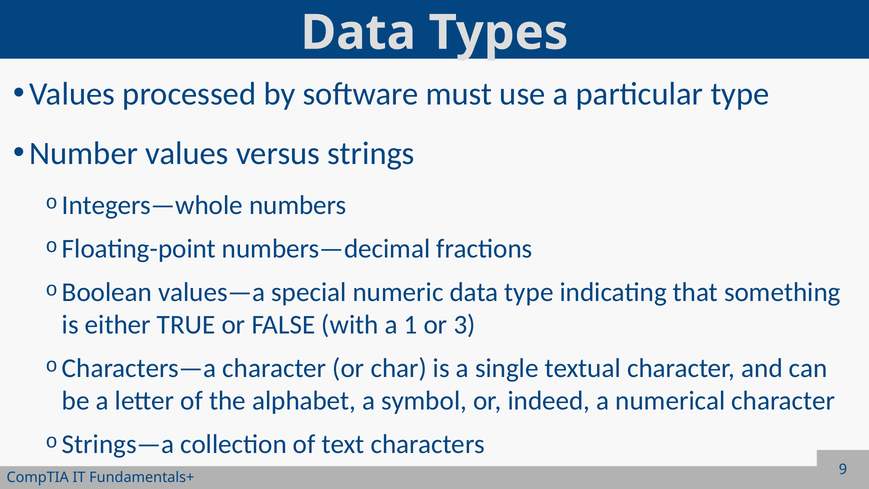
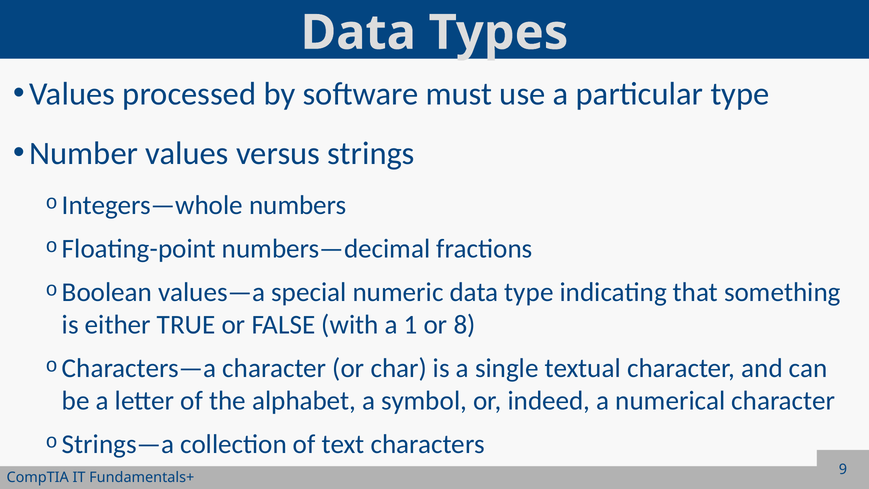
3: 3 -> 8
